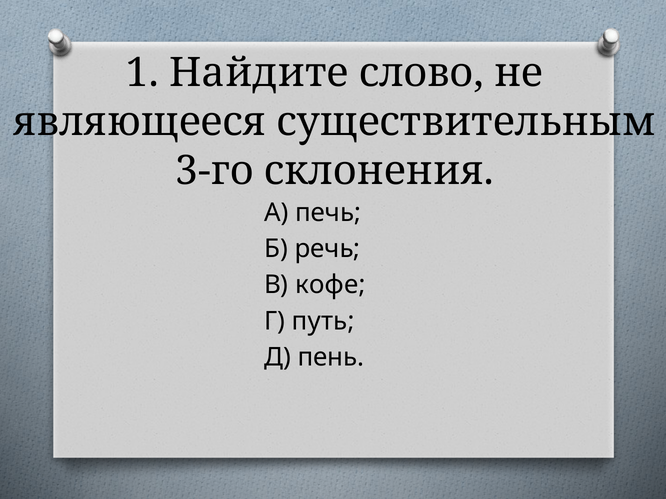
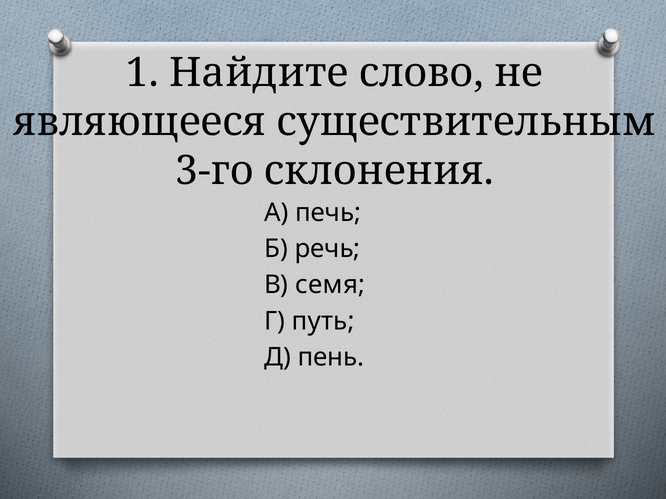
кофе: кофе -> семя
